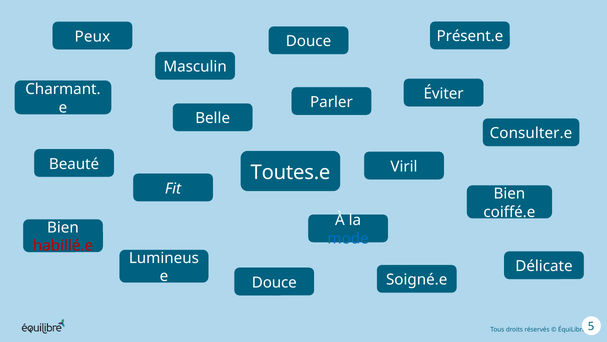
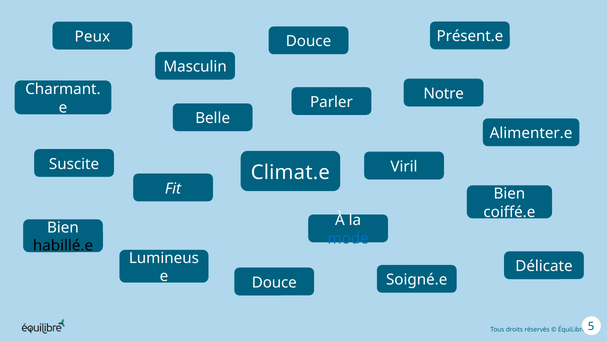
Éviter: Éviter -> Notre
Consulter.e: Consulter.e -> Alimenter.e
Beauté: Beauté -> Suscite
Toutes.e: Toutes.e -> Climat.e
habillé.e colour: red -> black
